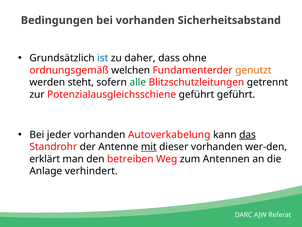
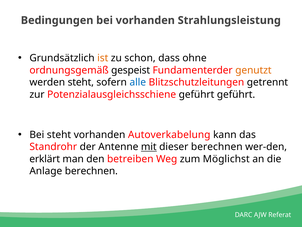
Sicherheitsabstand: Sicherheitsabstand -> Strahlungsleistung
ist colour: blue -> orange
daher: daher -> schon
welchen: welchen -> gespeist
alle colour: green -> blue
Bei jeder: jeder -> steht
das underline: present -> none
dieser vorhanden: vorhanden -> berechnen
Antennen: Antennen -> Möglichst
Anlage verhindert: verhindert -> berechnen
